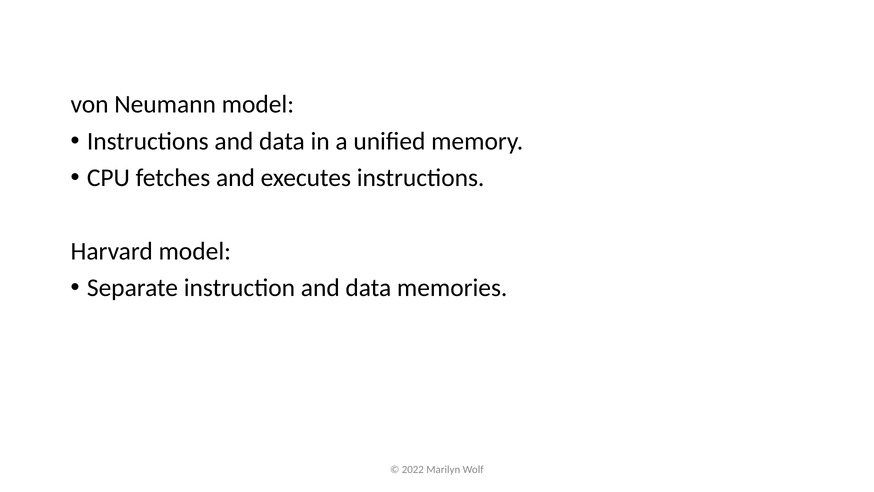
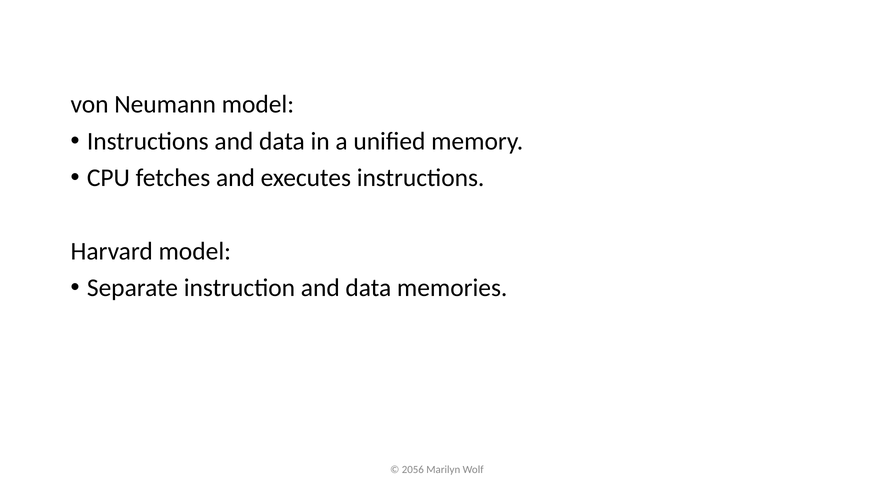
2022: 2022 -> 2056
